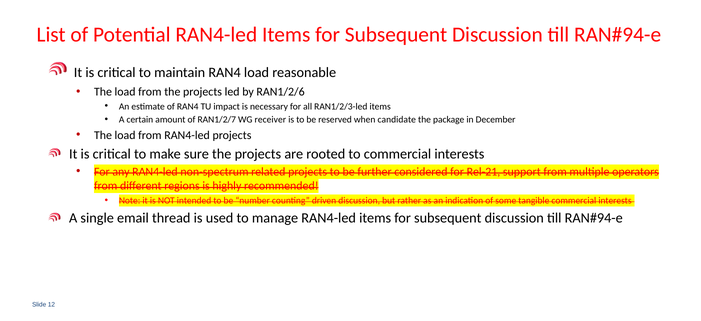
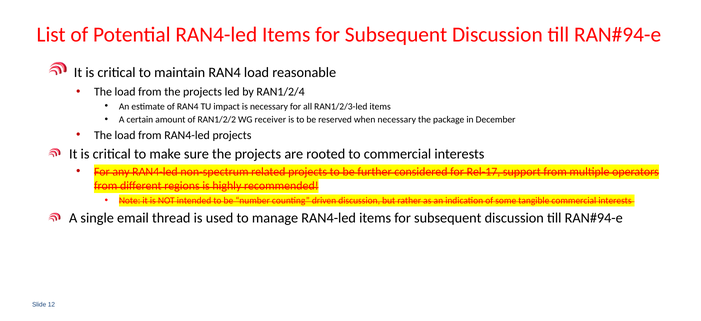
RAN1/2/6: RAN1/2/6 -> RAN1/2/4
RAN1/2/7: RAN1/2/7 -> RAN1/2/2
when candidate: candidate -> necessary
Rel-21: Rel-21 -> Rel-17
